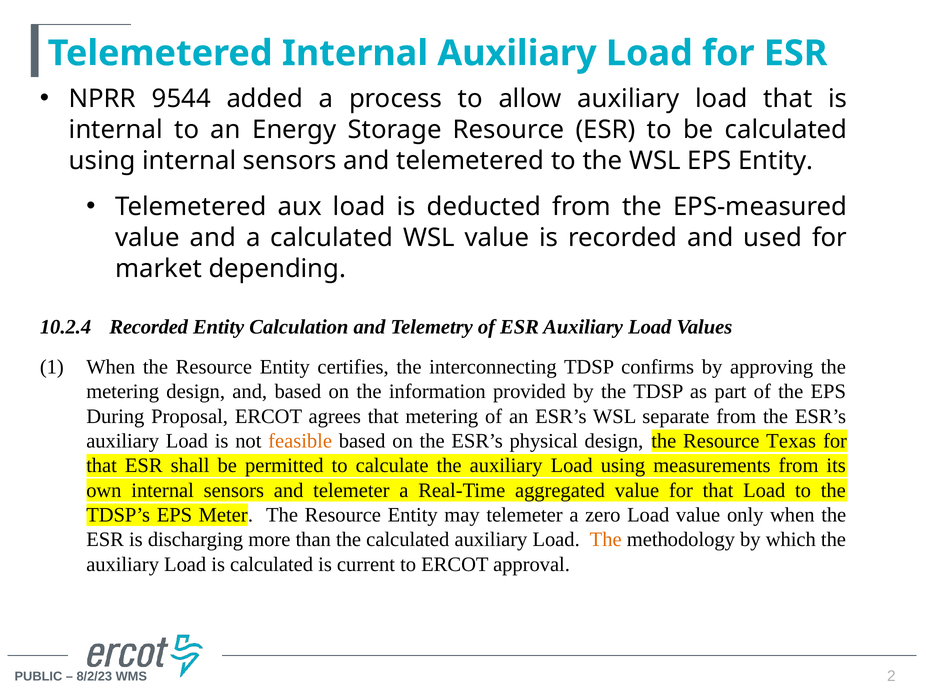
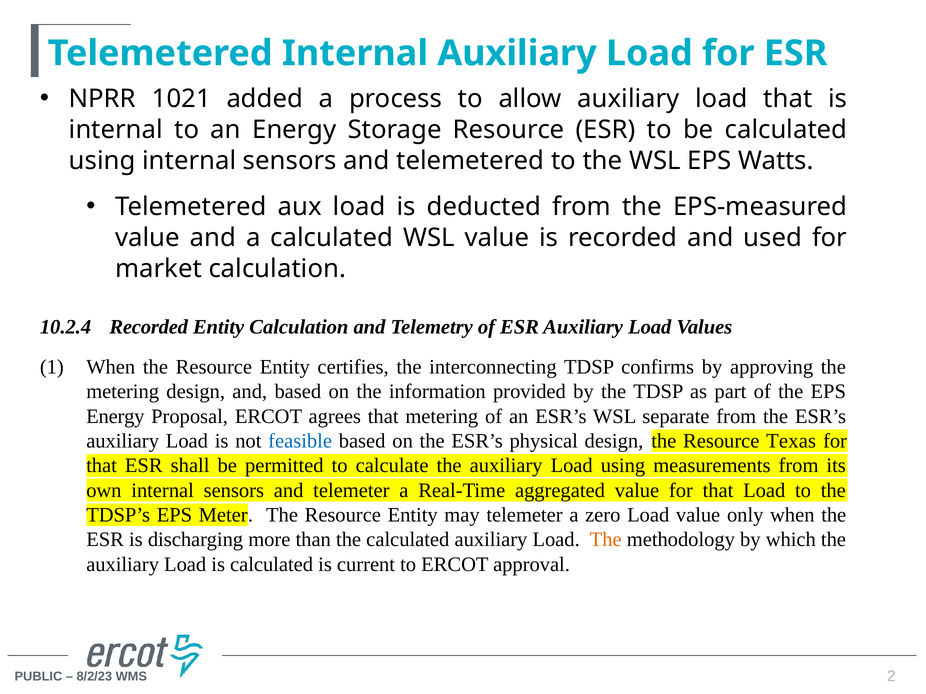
9544: 9544 -> 1021
EPS Entity: Entity -> Watts
market depending: depending -> calculation
During at (115, 417): During -> Energy
feasible colour: orange -> blue
